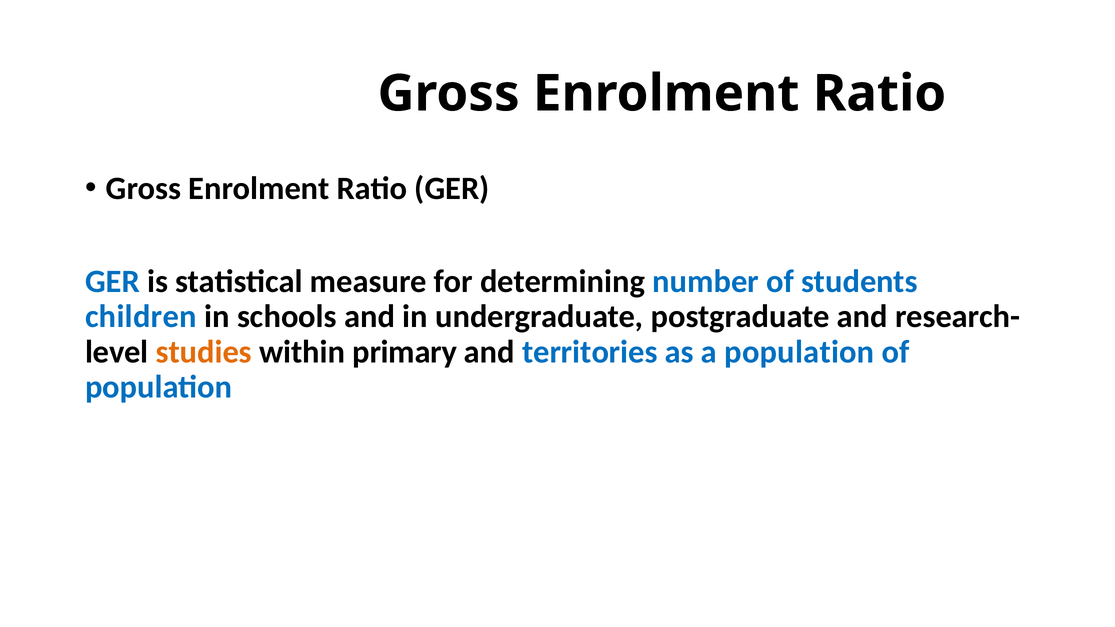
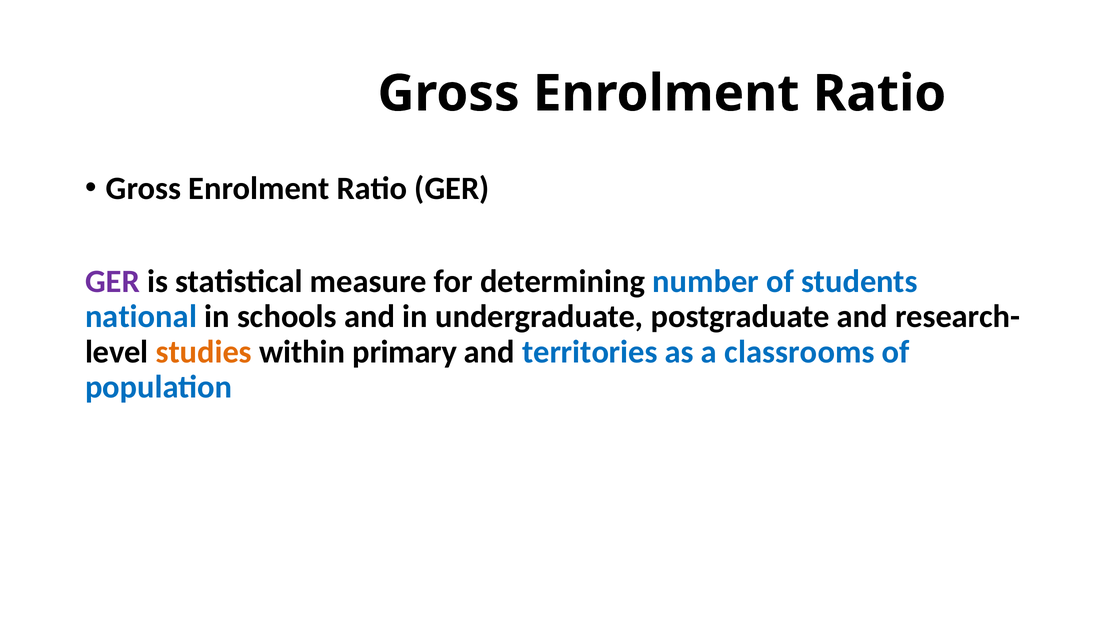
GER at (112, 282) colour: blue -> purple
children: children -> national
a population: population -> classrooms
